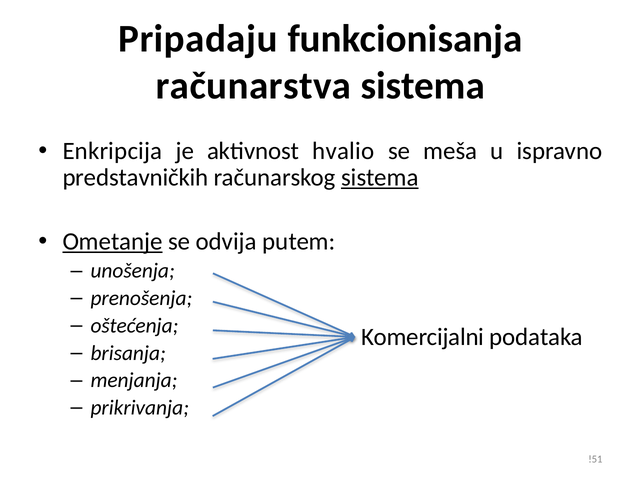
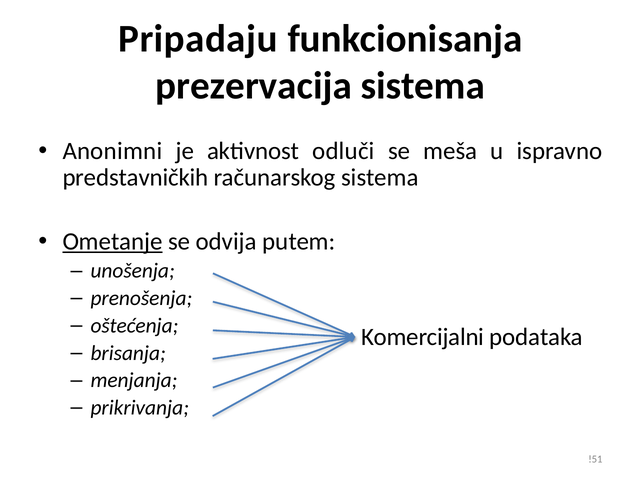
računarstva: računarstva -> prezervacija
Enkripcija: Enkripcija -> Anonimni
hvalio: hvalio -> odluči
sistema at (380, 178) underline: present -> none
